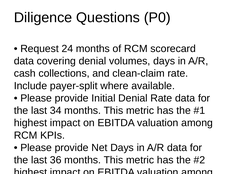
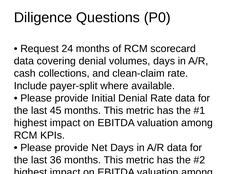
34: 34 -> 45
